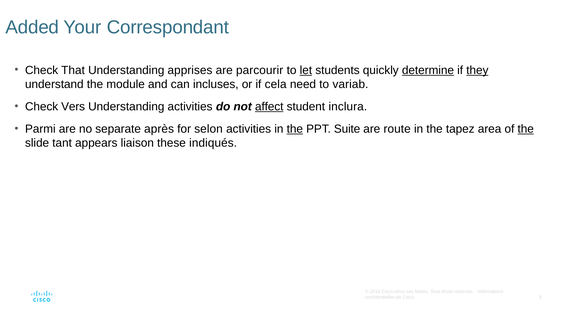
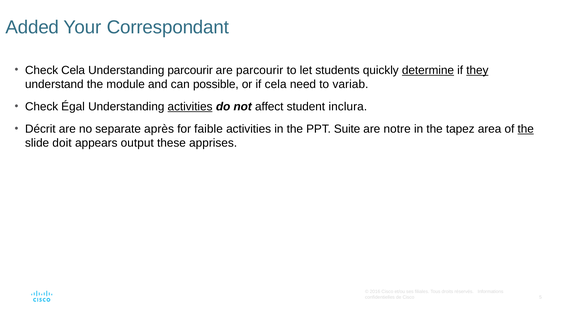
Check That: That -> Cela
Understanding apprises: apprises -> parcourir
let underline: present -> none
incluses: incluses -> possible
Vers: Vers -> Égal
activities at (190, 106) underline: none -> present
affect underline: present -> none
Parmi: Parmi -> Décrit
selon: selon -> faible
the at (295, 129) underline: present -> none
route: route -> notre
tant: tant -> doit
liaison: liaison -> output
indiqués: indiqués -> apprises
